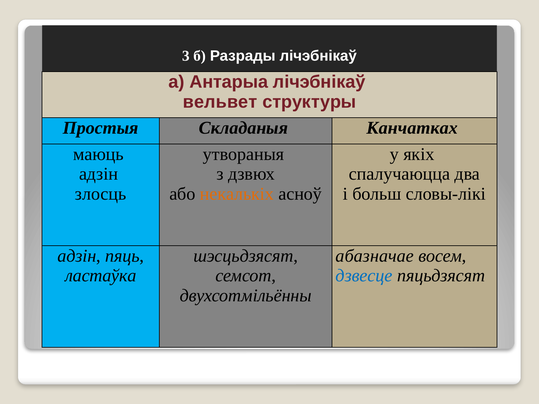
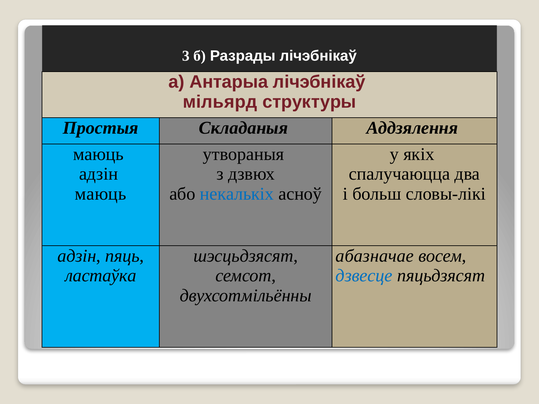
вельвет: вельвет -> мільярд
Канчатках: Канчатках -> Аддзялення
злосць at (101, 194): злосць -> маюць
некалькіх colour: orange -> blue
